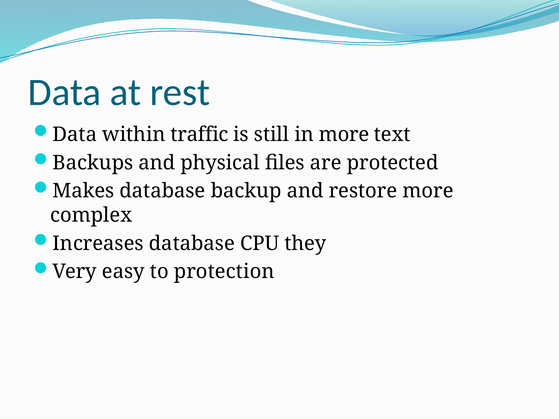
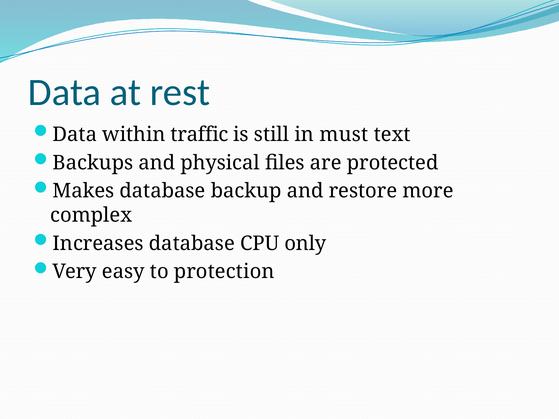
in more: more -> must
they: they -> only
